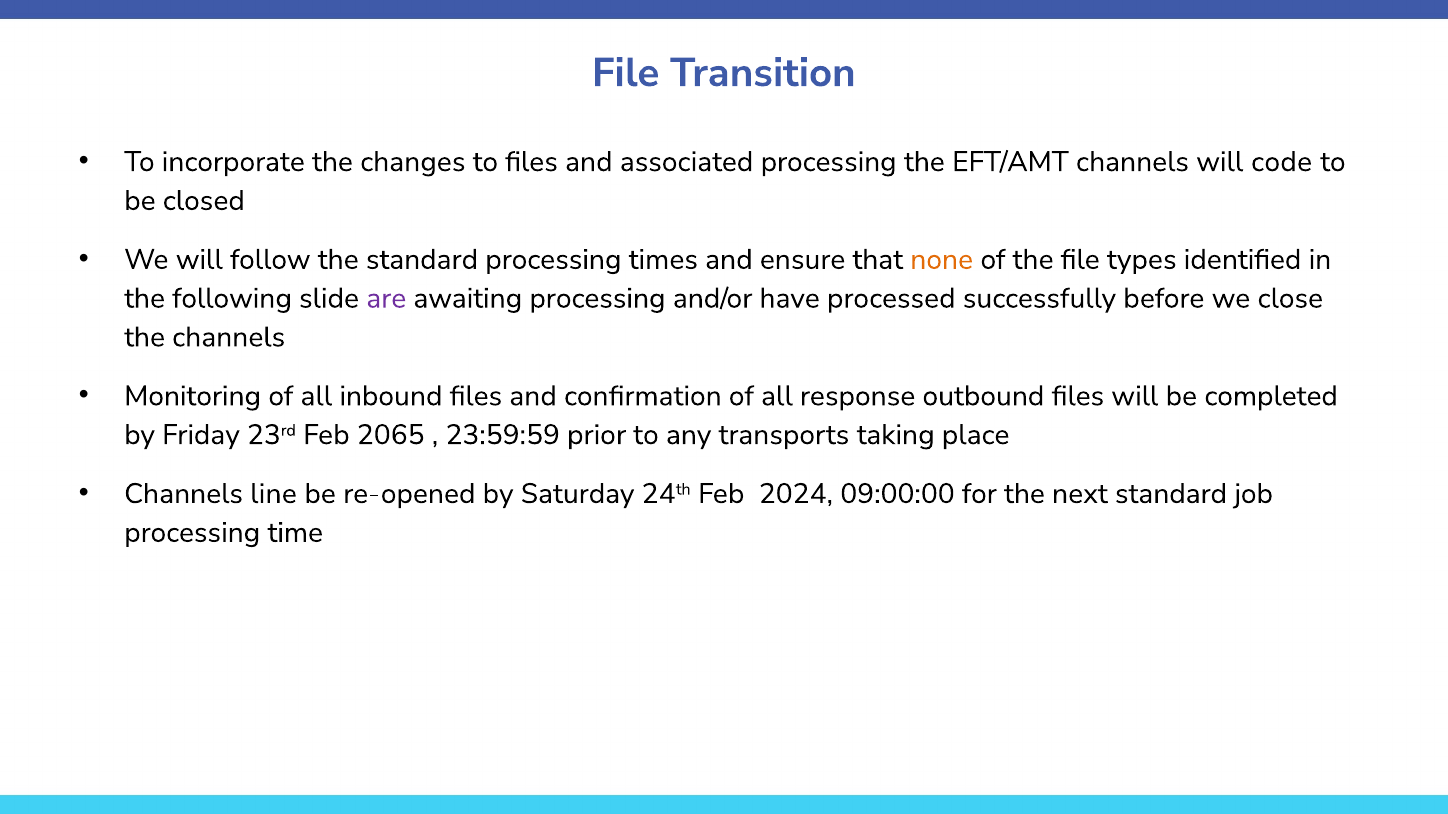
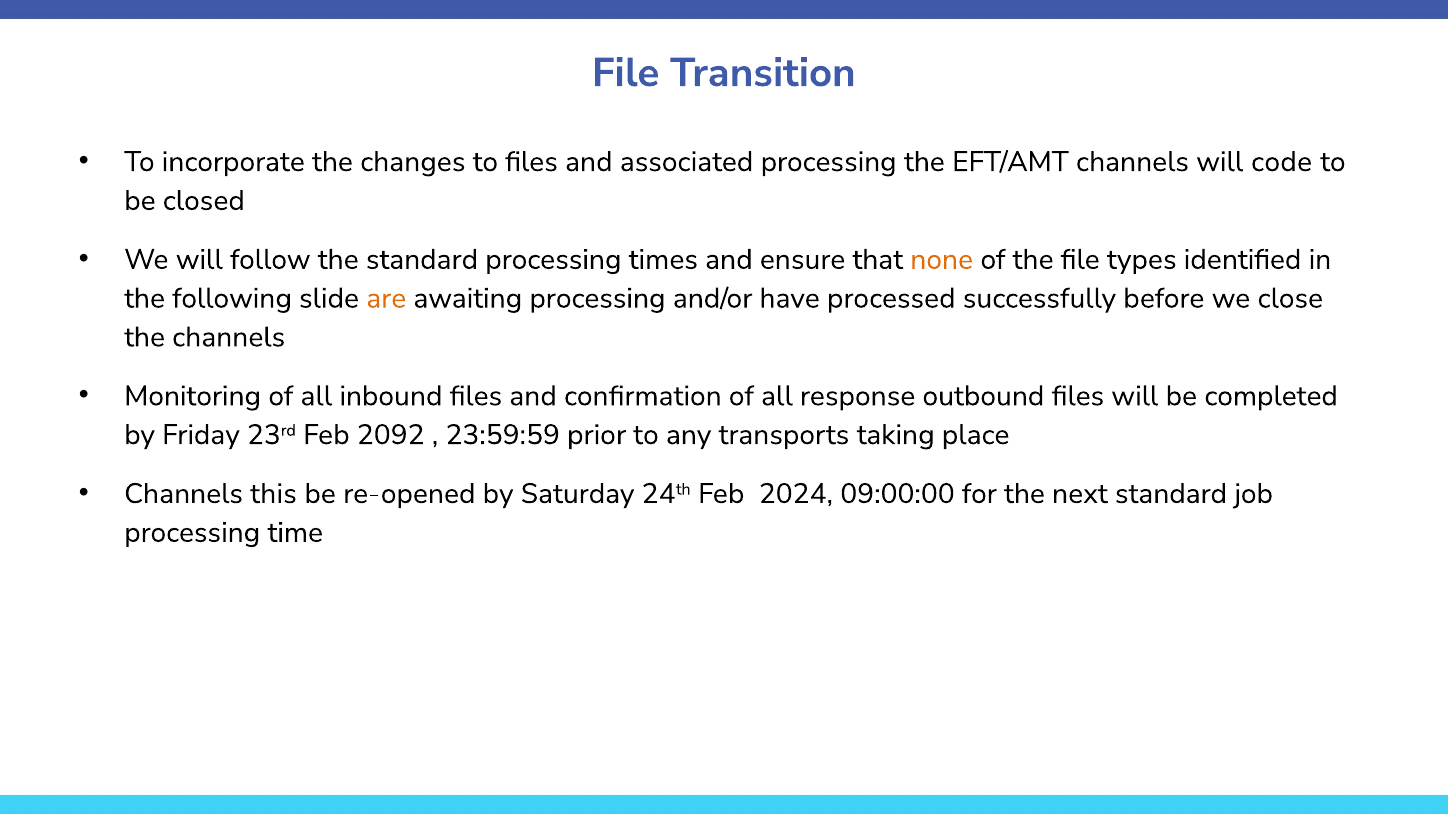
are colour: purple -> orange
2065: 2065 -> 2092
line: line -> this
